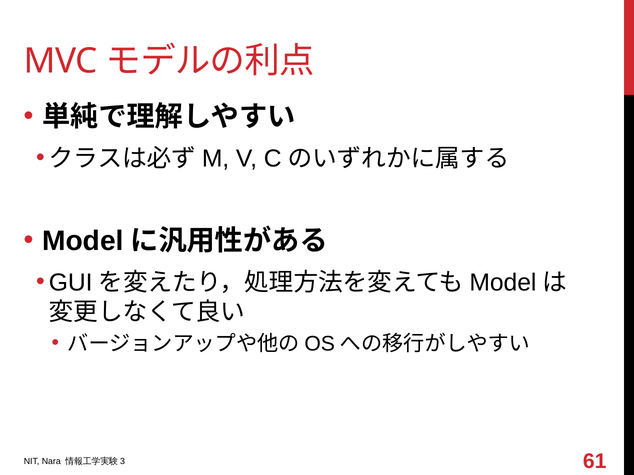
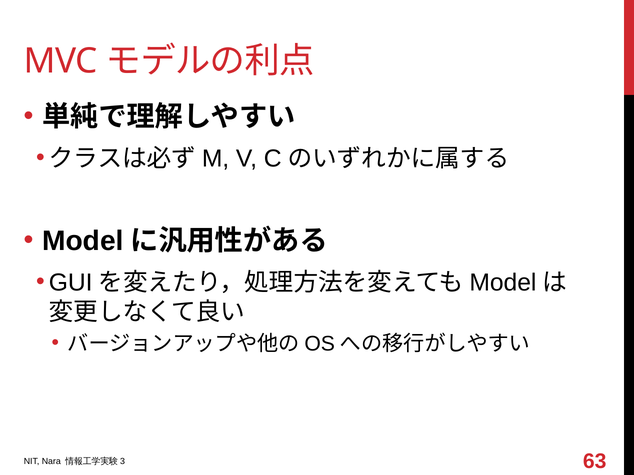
61: 61 -> 63
